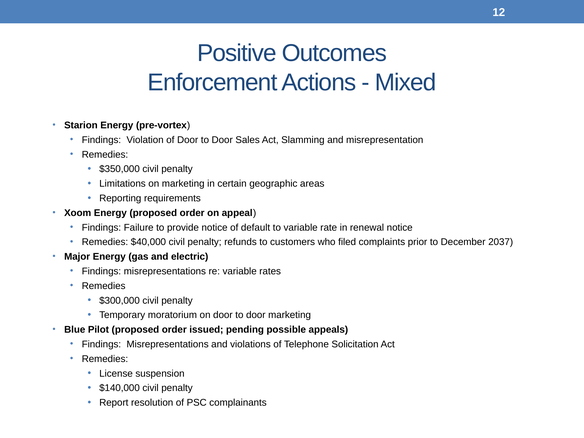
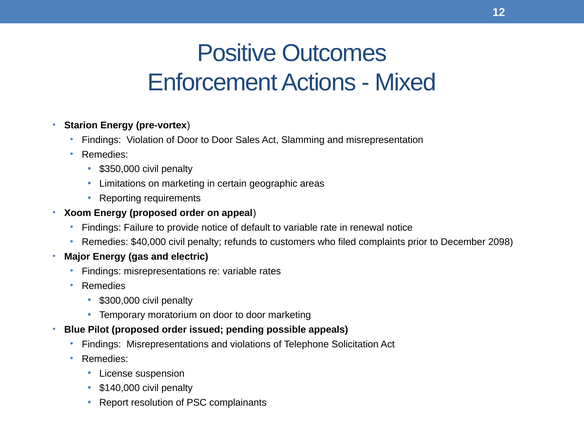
2037: 2037 -> 2098
